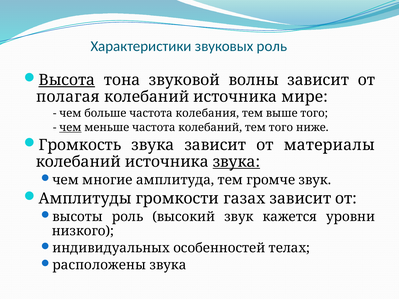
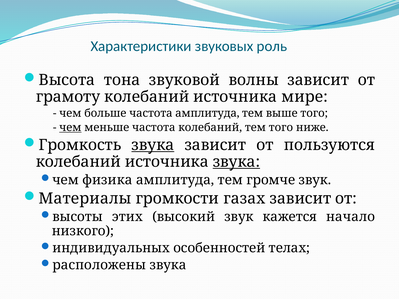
Высота underline: present -> none
полагая: полагая -> грамоту
частота колебания: колебания -> амплитуда
звука at (153, 145) underline: none -> present
материалы: материалы -> пользуются
многие: многие -> физика
Амплитуды: Амплитуды -> Материалы
высоты роль: роль -> этих
уровни: уровни -> начало
